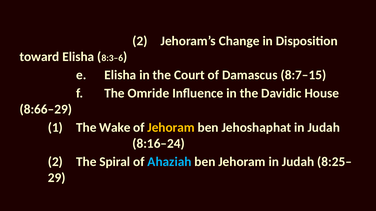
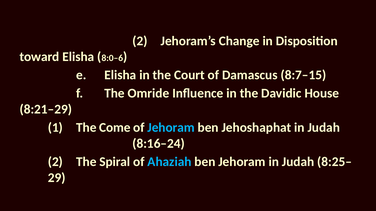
8:3–6: 8:3–6 -> 8:0–6
8:66–29: 8:66–29 -> 8:21–29
Wake: Wake -> Come
Jehoram at (171, 128) colour: yellow -> light blue
